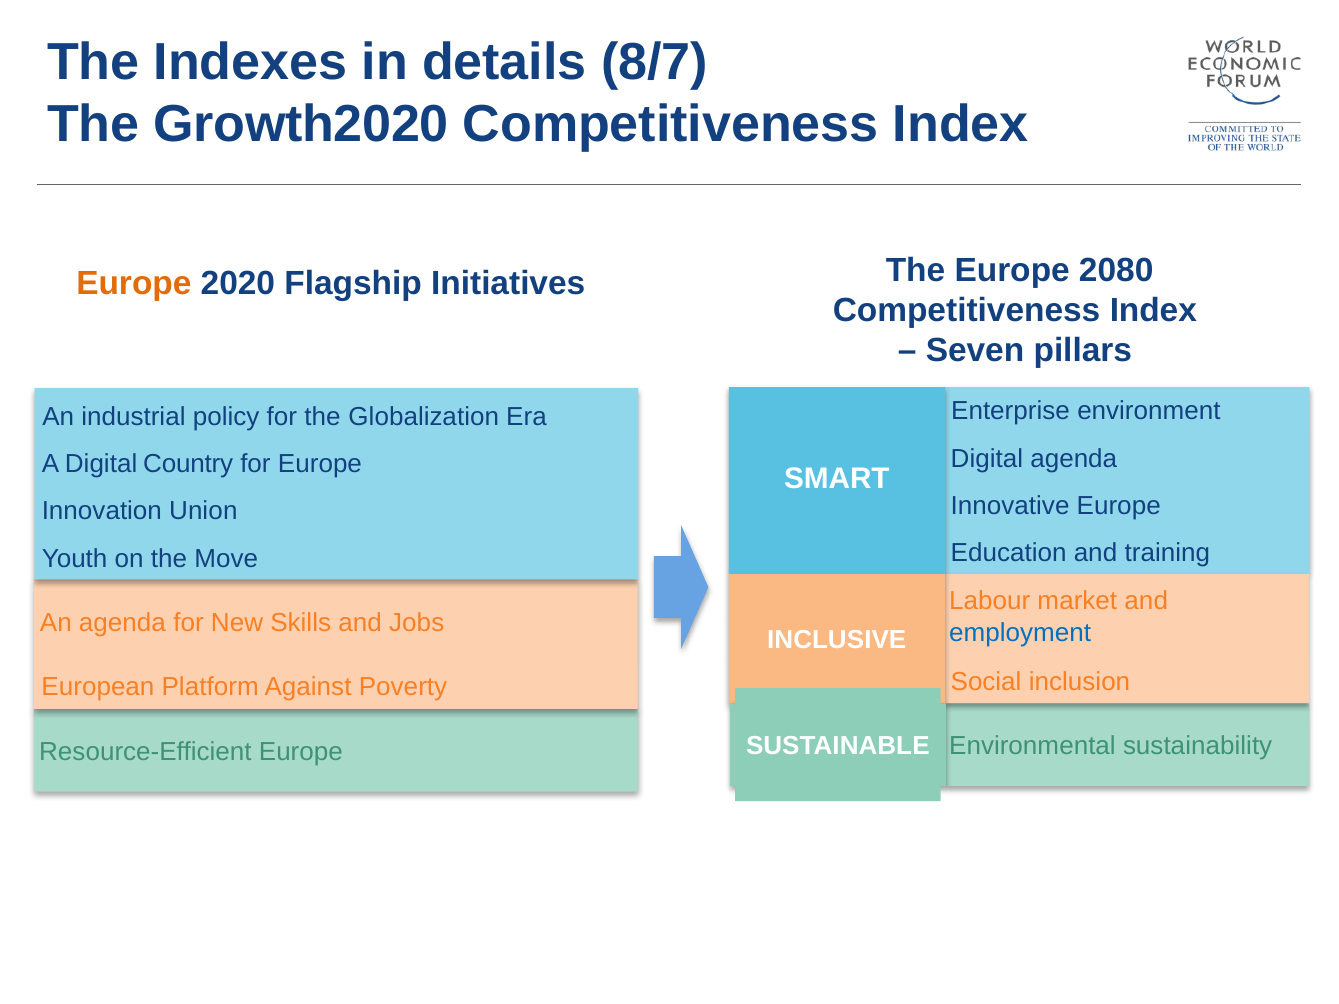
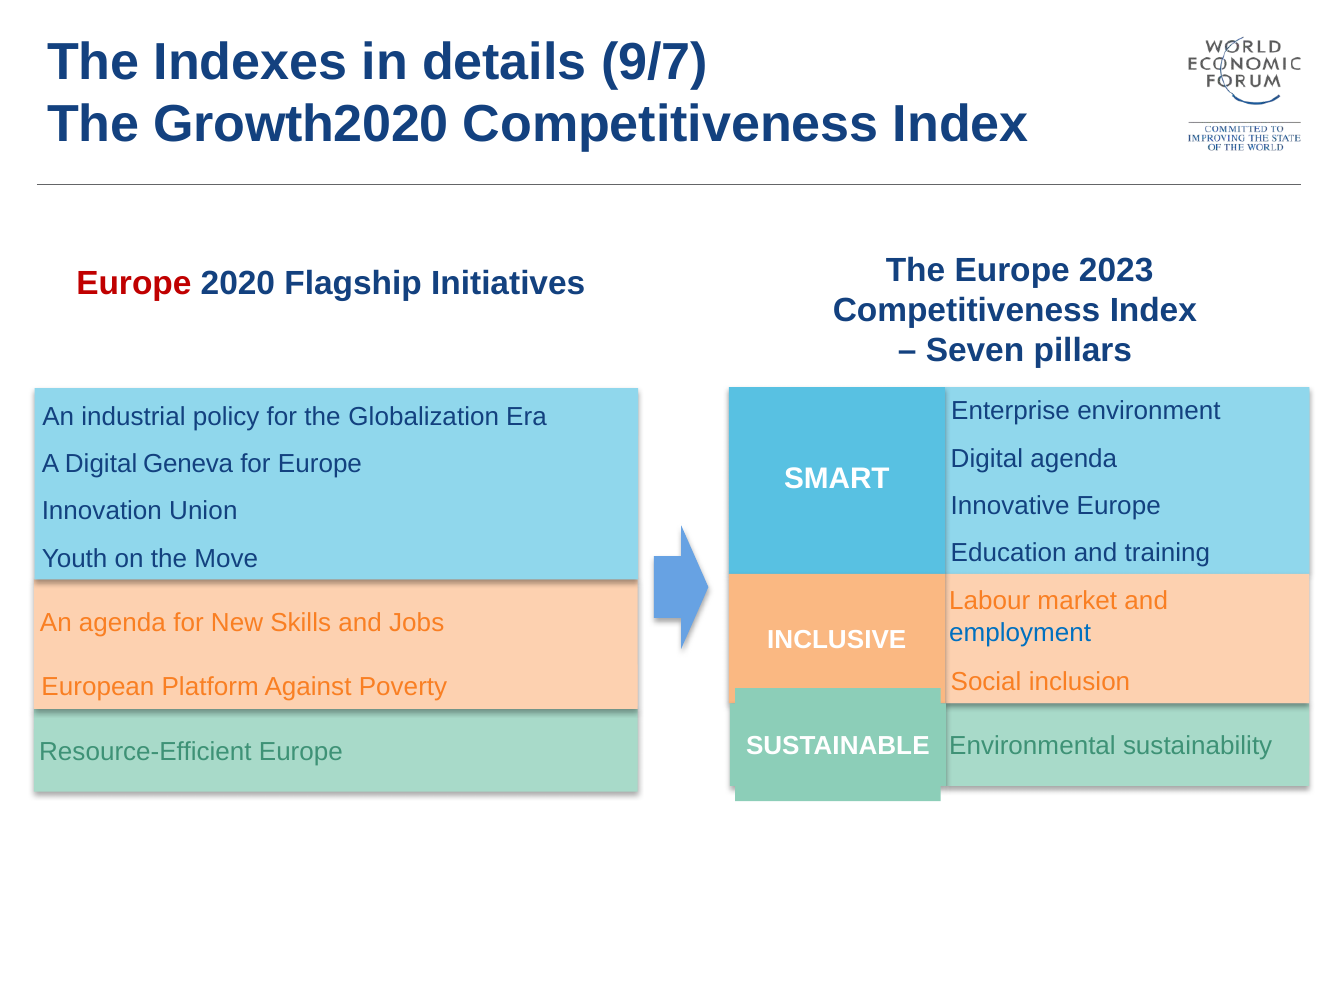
8/7: 8/7 -> 9/7
2080: 2080 -> 2023
Europe at (134, 284) colour: orange -> red
Country: Country -> Geneva
